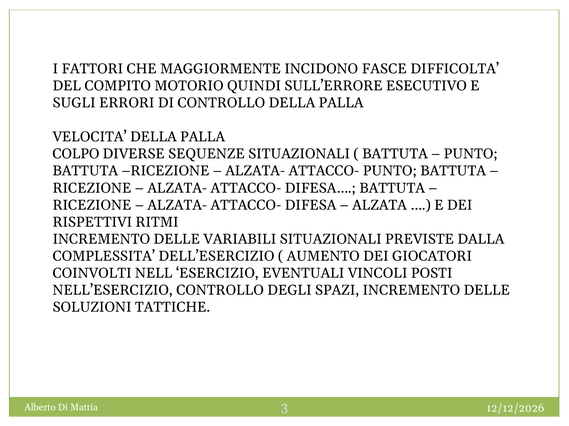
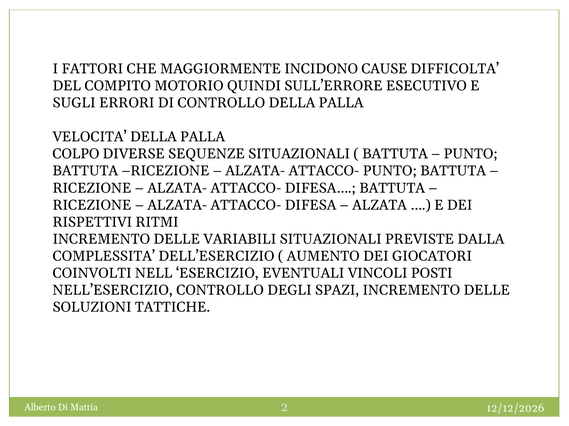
FASCE: FASCE -> CAUSE
3: 3 -> 2
